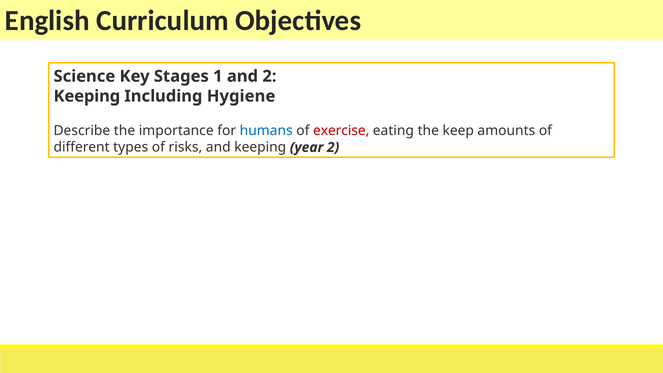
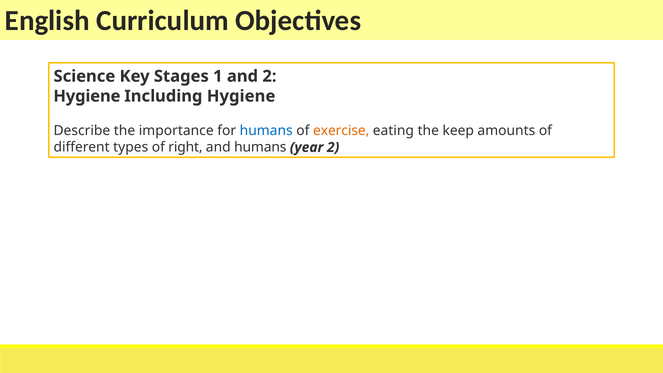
Keeping at (87, 96): Keeping -> Hygiene
exercise colour: red -> orange
risks: risks -> right
and keeping: keeping -> humans
